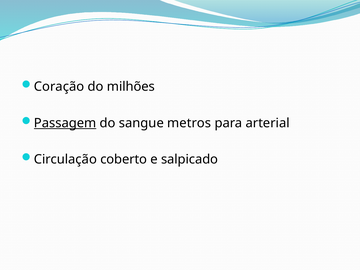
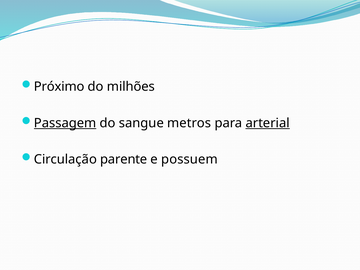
Coração: Coração -> Próximo
arterial underline: none -> present
coberto: coberto -> parente
salpicado: salpicado -> possuem
